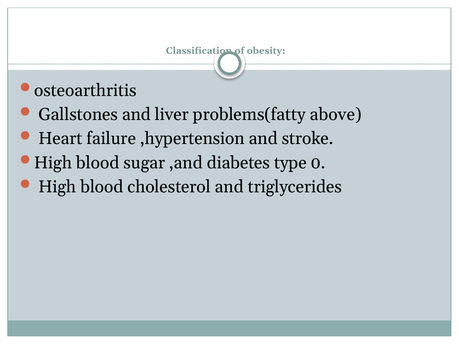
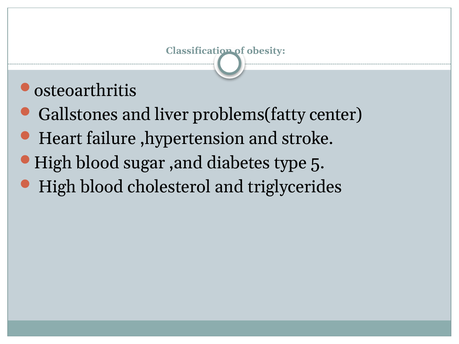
above: above -> center
0: 0 -> 5
